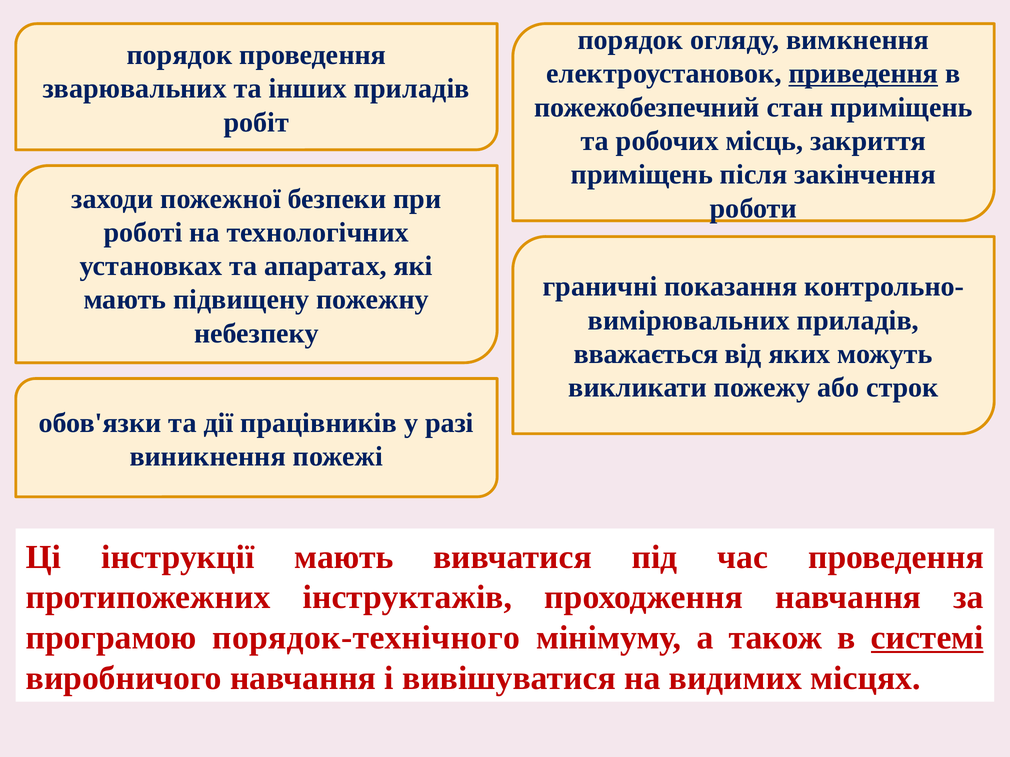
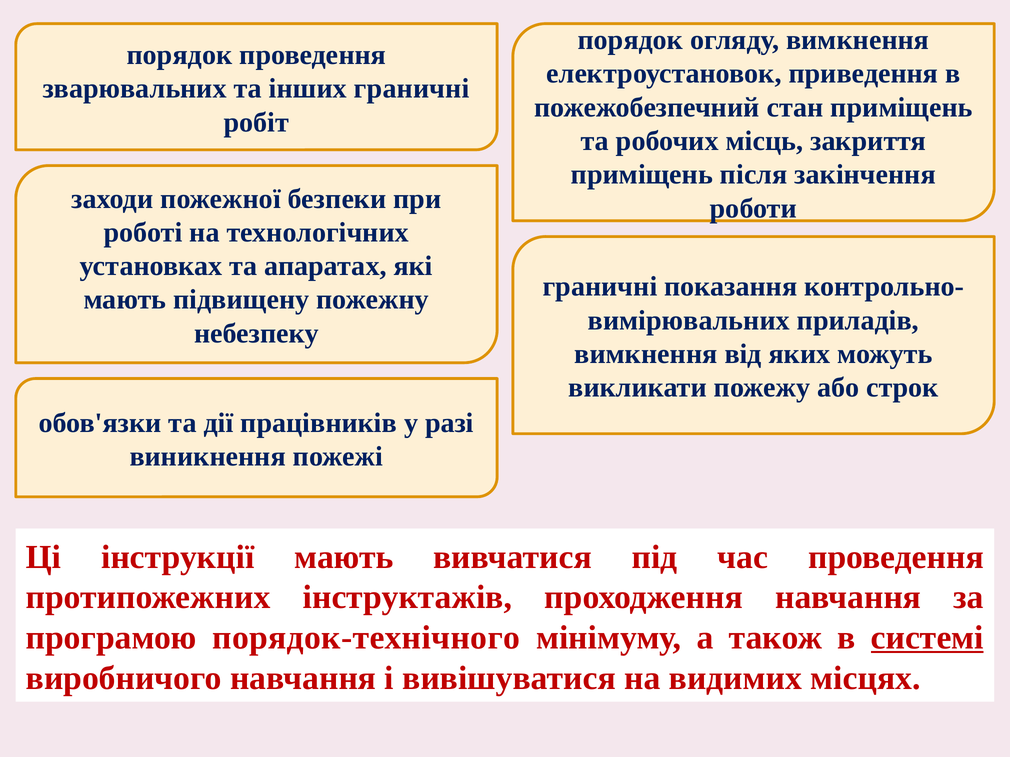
приведення underline: present -> none
інших приладів: приладів -> граничні
вважається at (646, 354): вважається -> вимкнення
